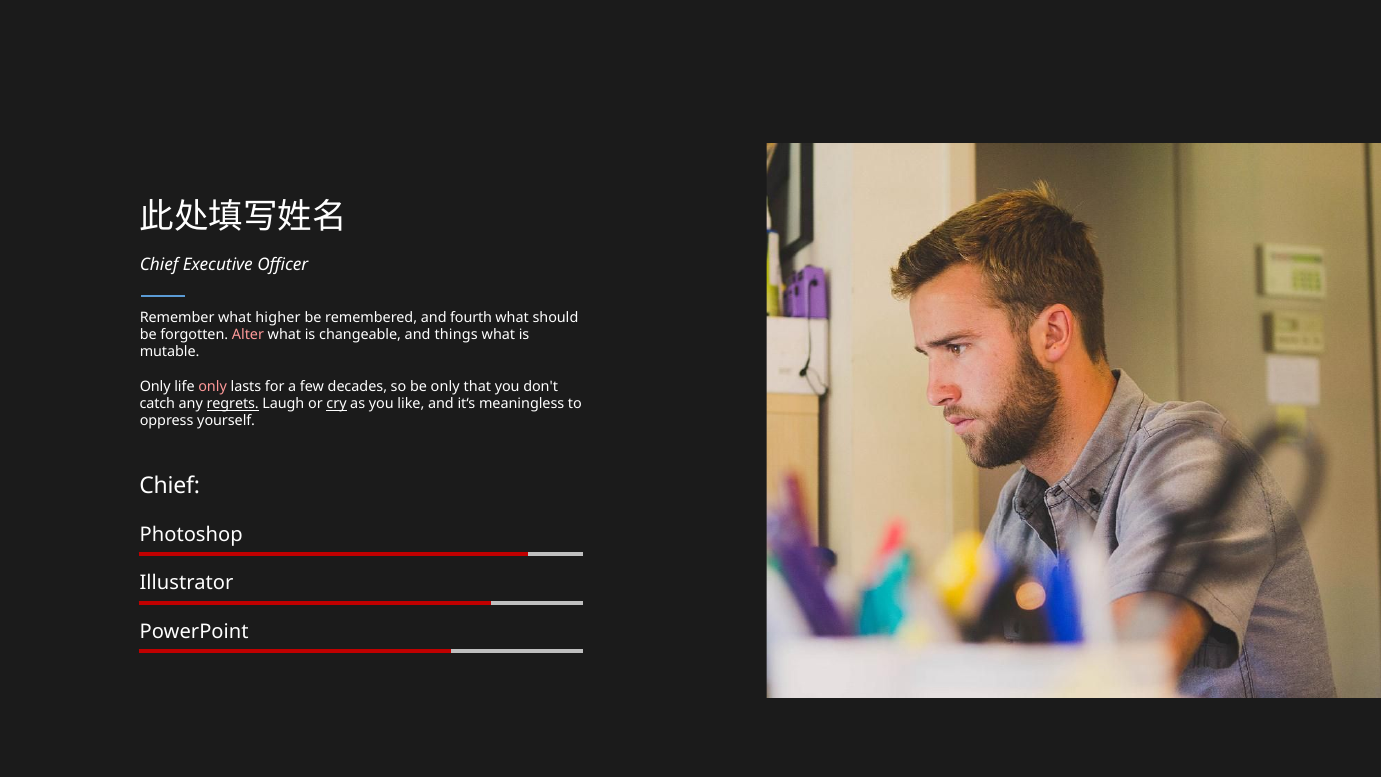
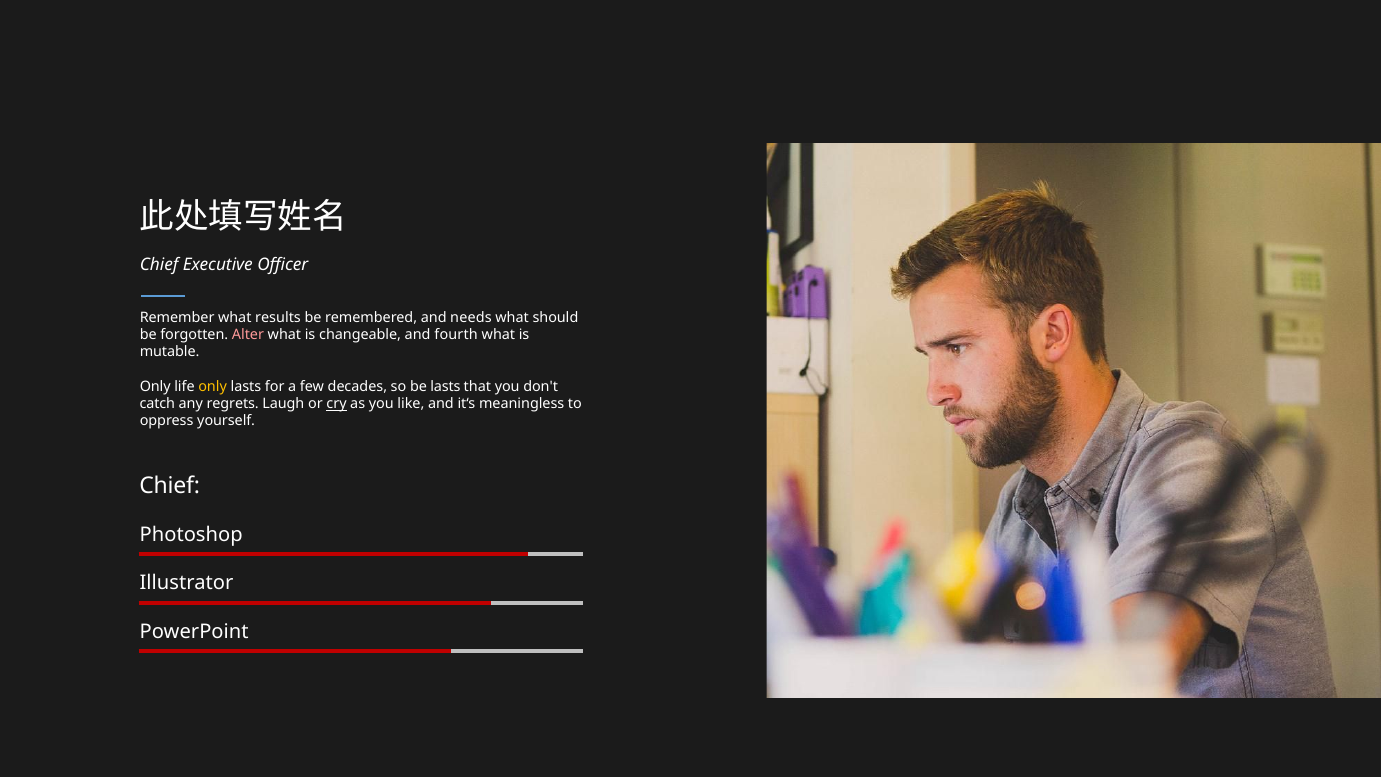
higher: higher -> results
fourth: fourth -> needs
things: things -> fourth
only at (213, 386) colour: pink -> yellow
be only: only -> lasts
regrets underline: present -> none
